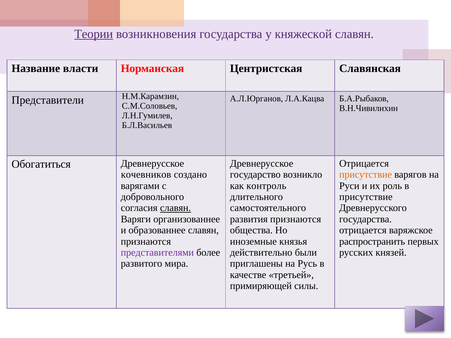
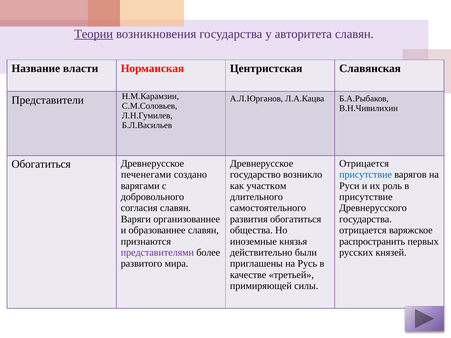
княжеской: княжеской -> авторитета
кочевников: кочевников -> печенегами
присутствие at (366, 175) colour: orange -> blue
контроль: контроль -> участком
славян at (175, 208) underline: present -> none
развития признаются: признаются -> обогатиться
